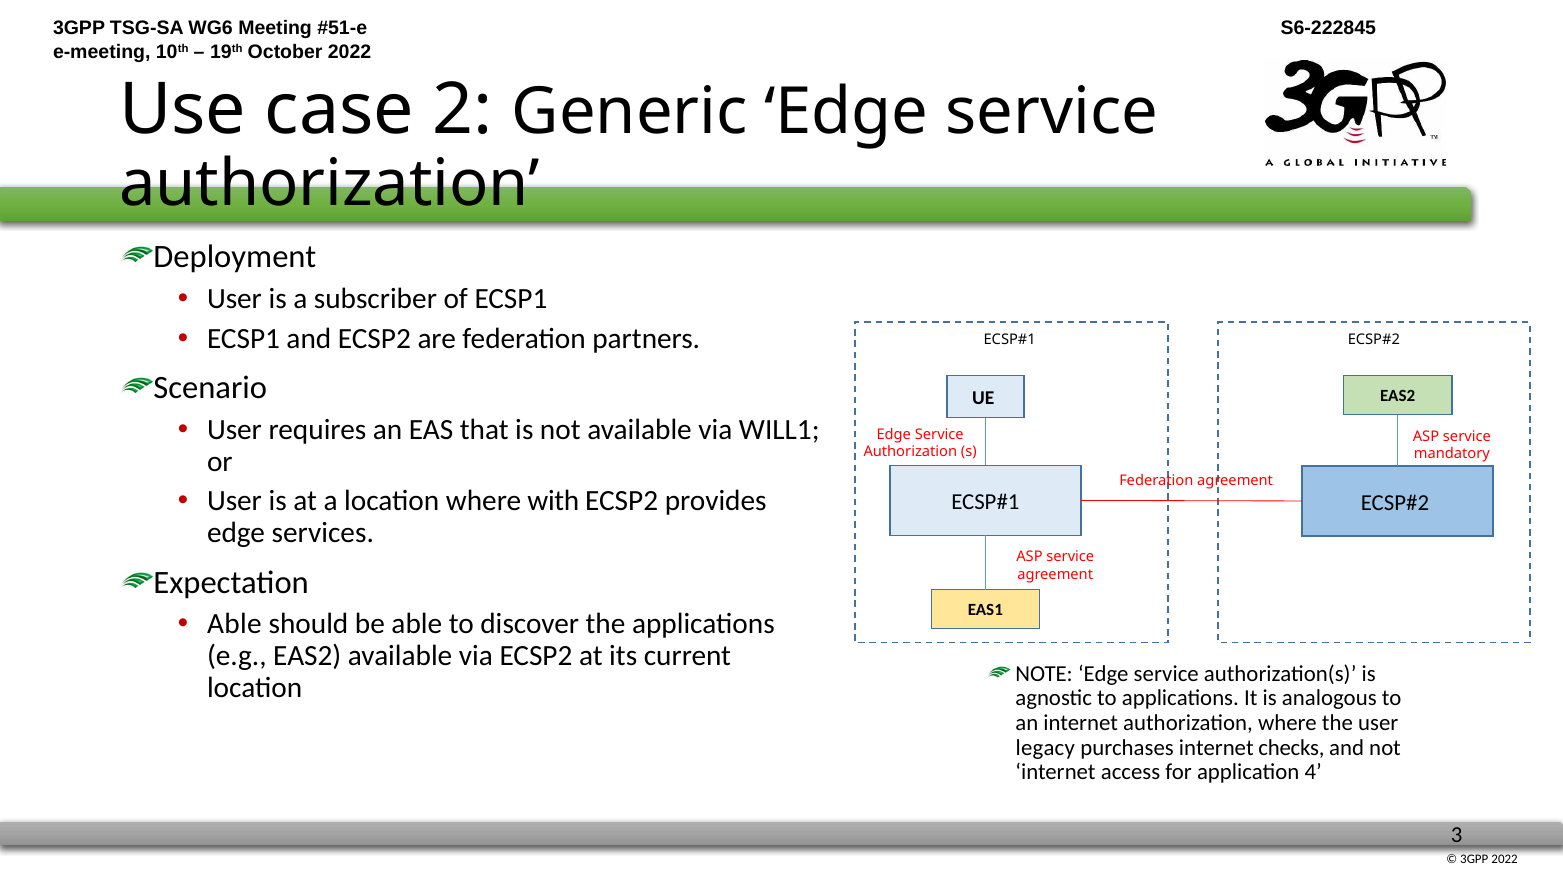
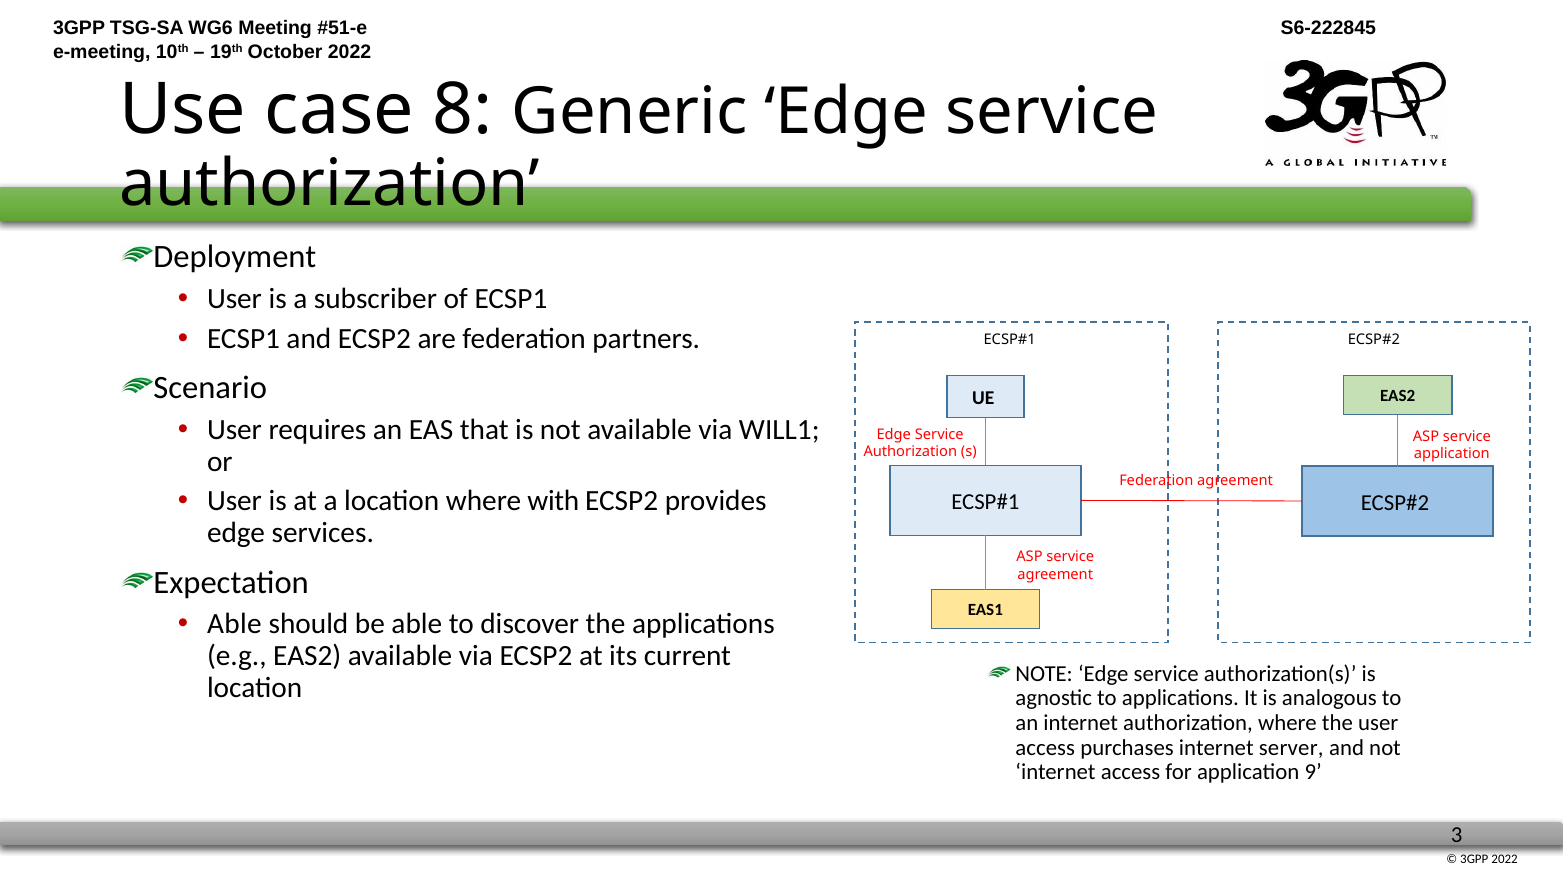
2: 2 -> 8
mandatory at (1452, 454): mandatory -> application
legacy at (1045, 748): legacy -> access
checks: checks -> server
4: 4 -> 9
